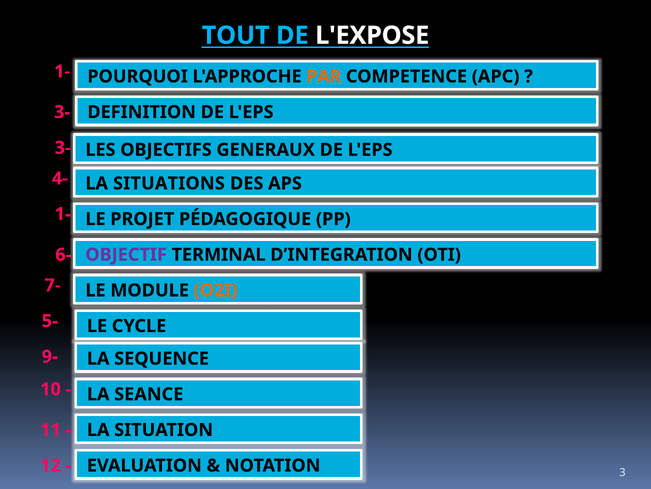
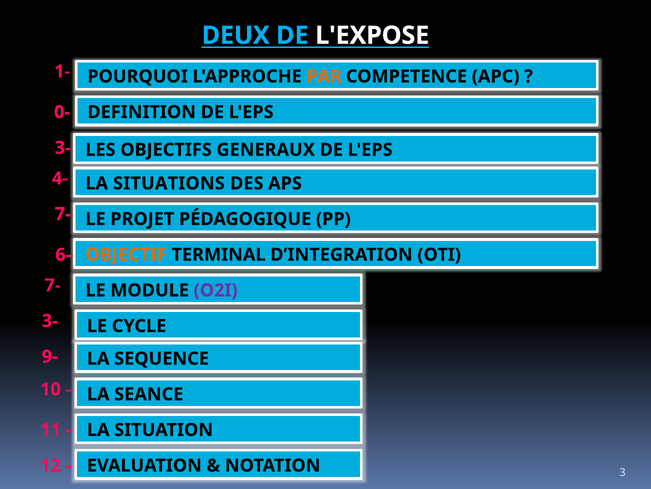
TOUT: TOUT -> DEUX
3- at (62, 112): 3- -> 0-
1- at (63, 214): 1- -> 7-
OBJECTIF colour: purple -> orange
O2I colour: orange -> purple
5- at (50, 321): 5- -> 3-
